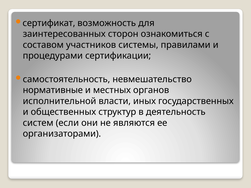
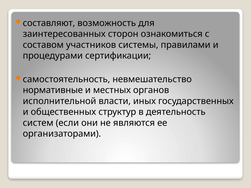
сертификат: сертификат -> составляют
